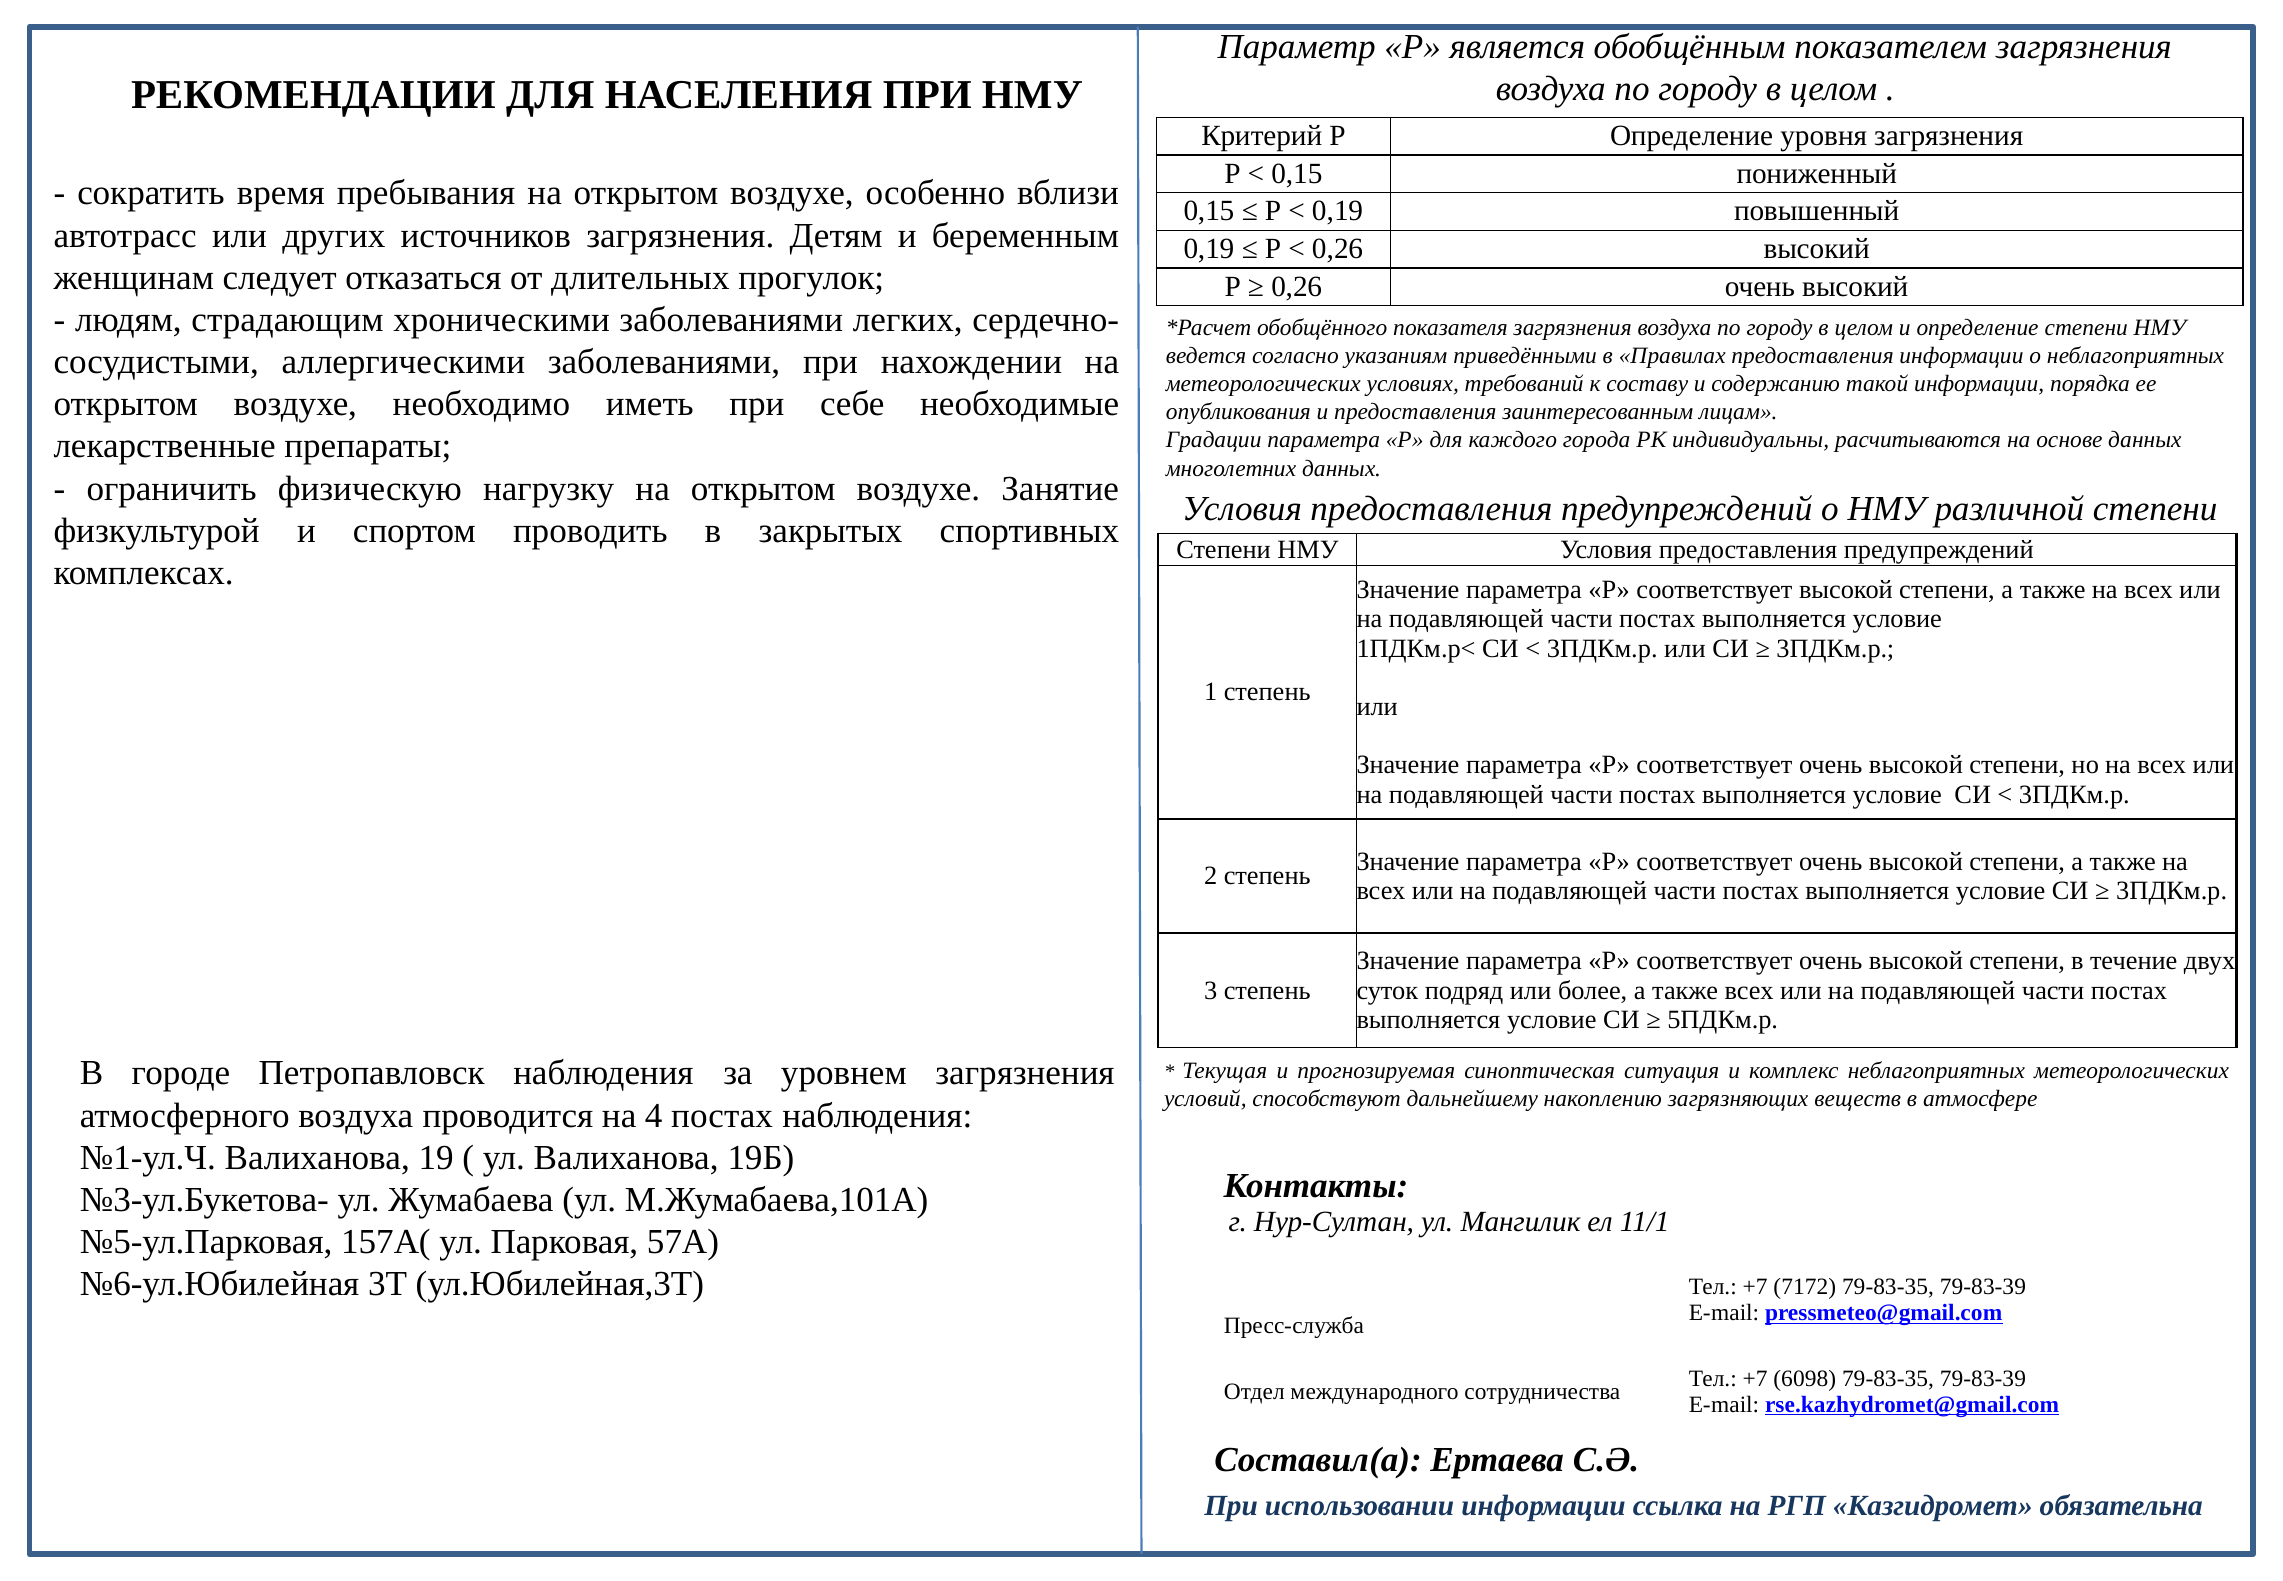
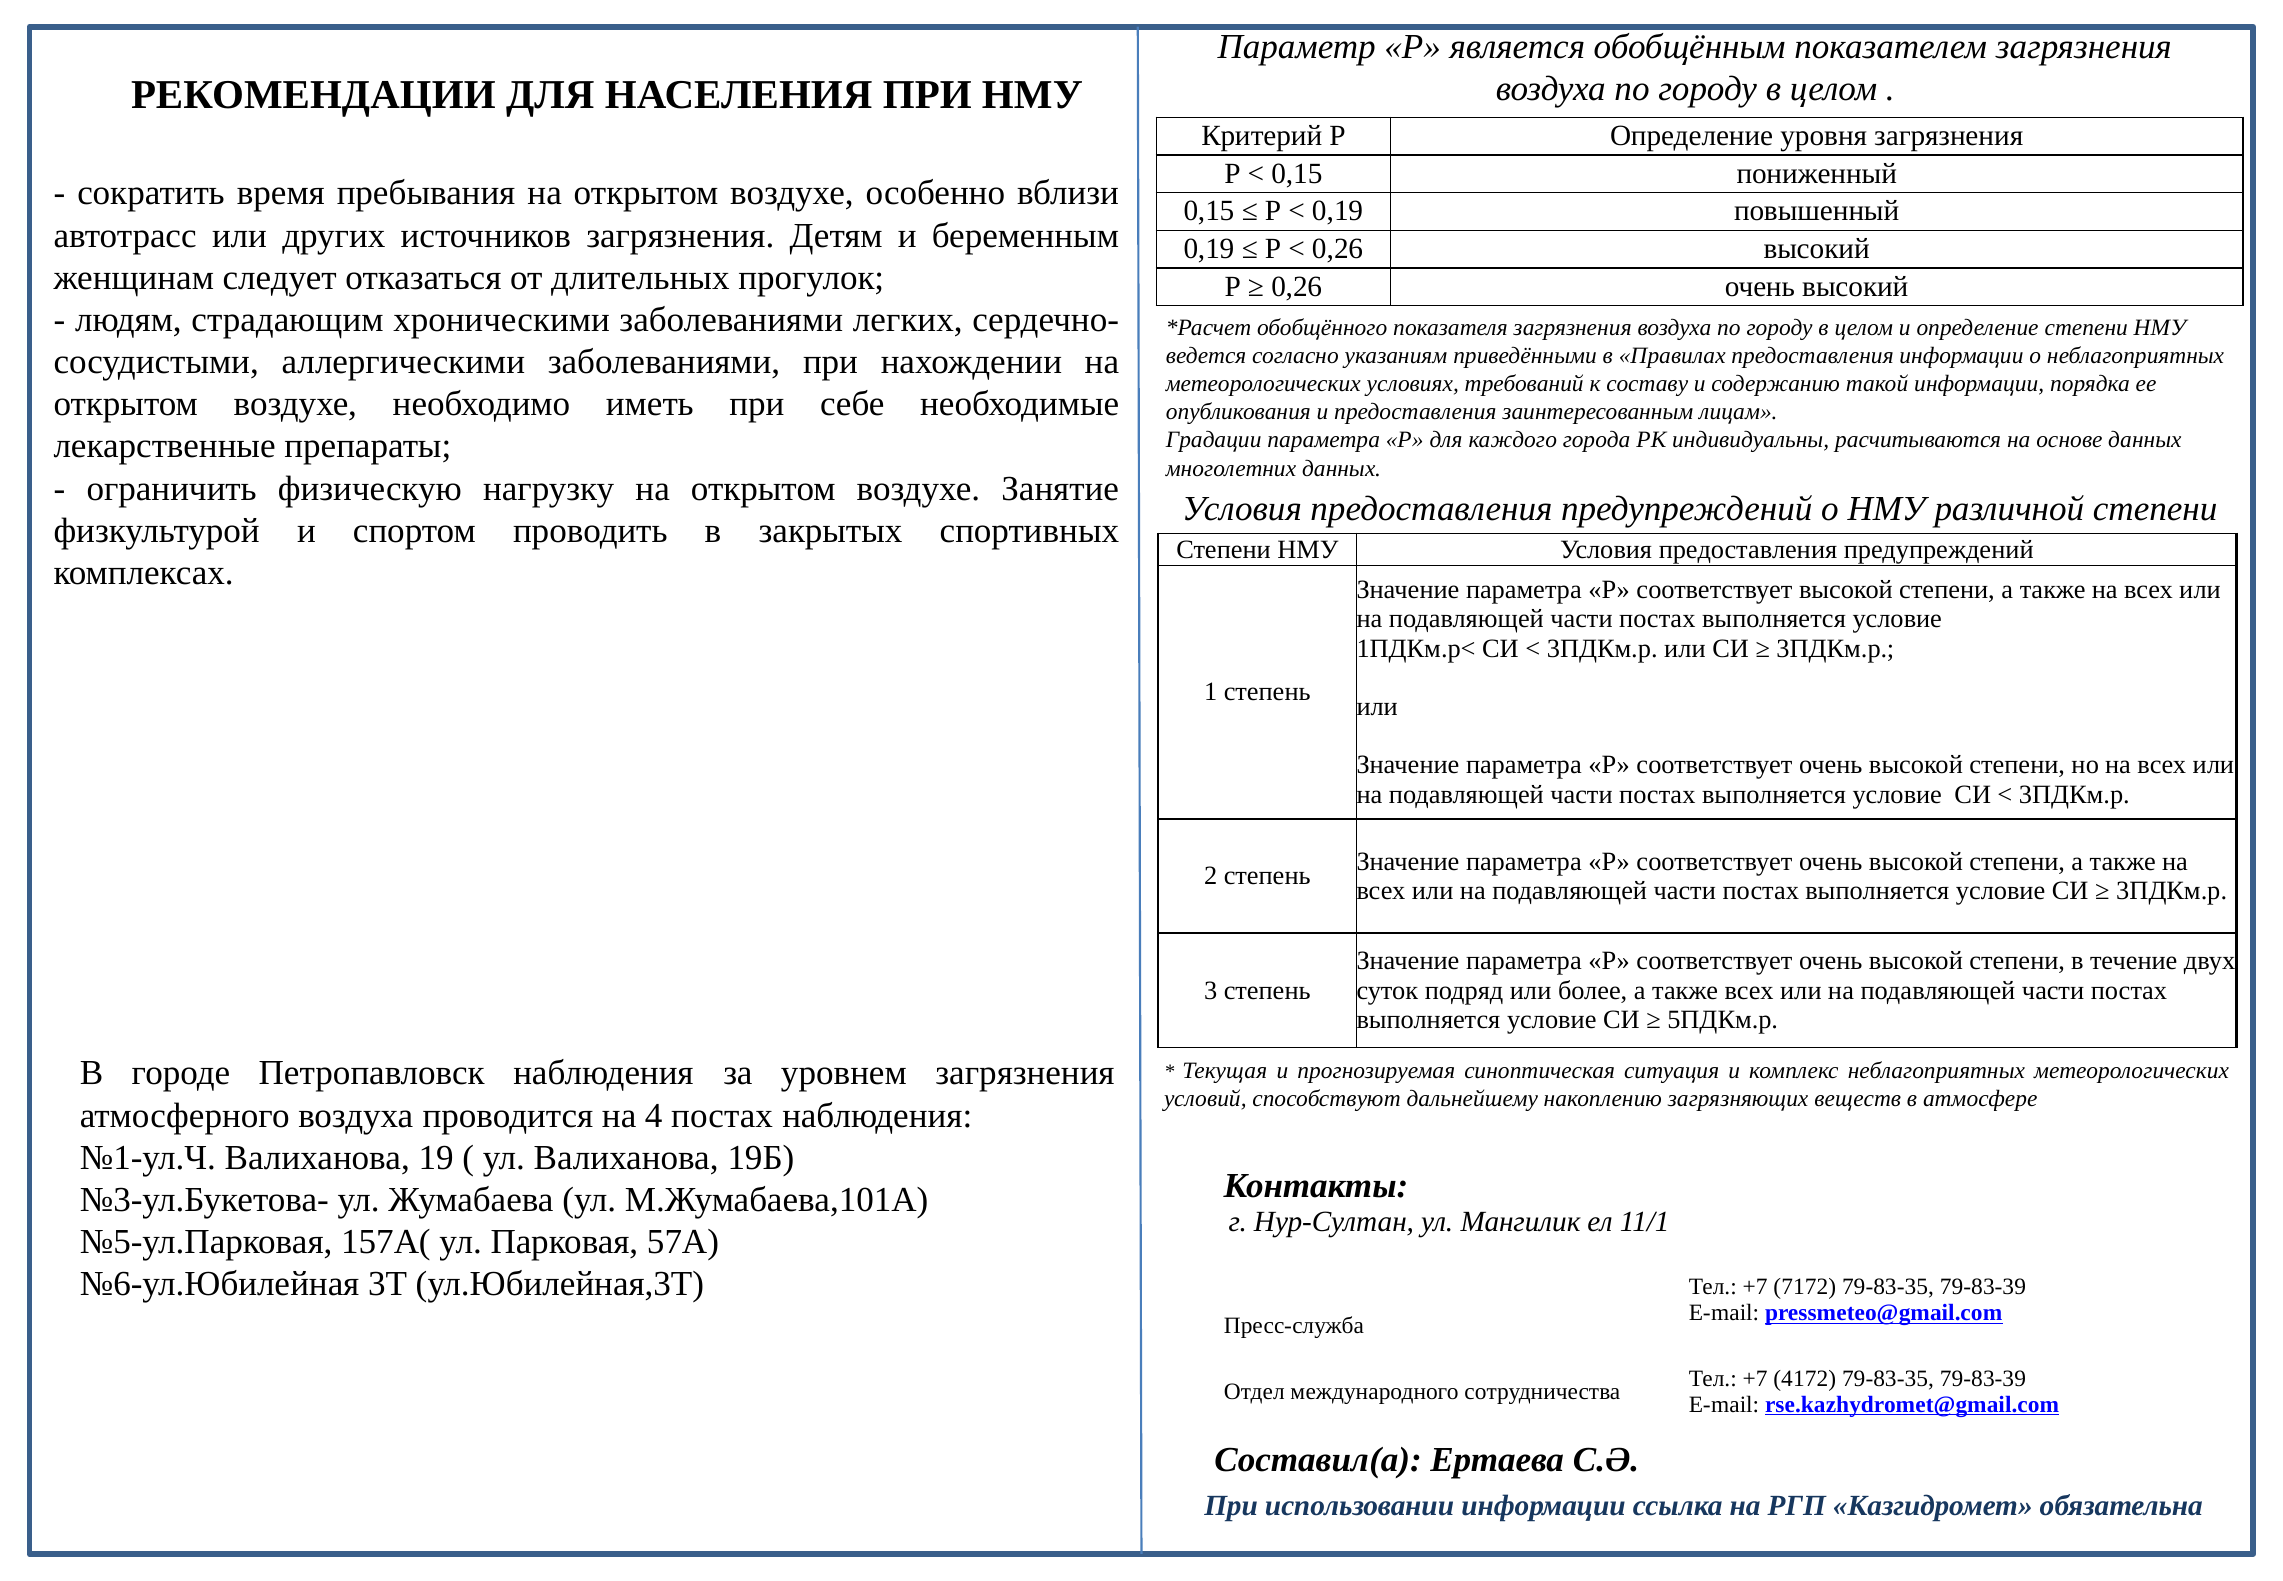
6098: 6098 -> 4172
